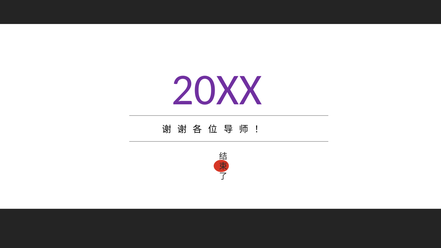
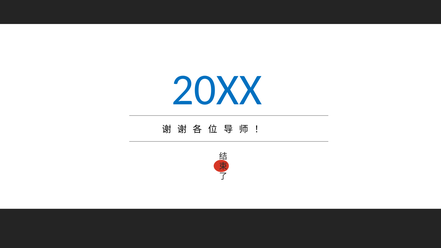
20XX colour: purple -> blue
